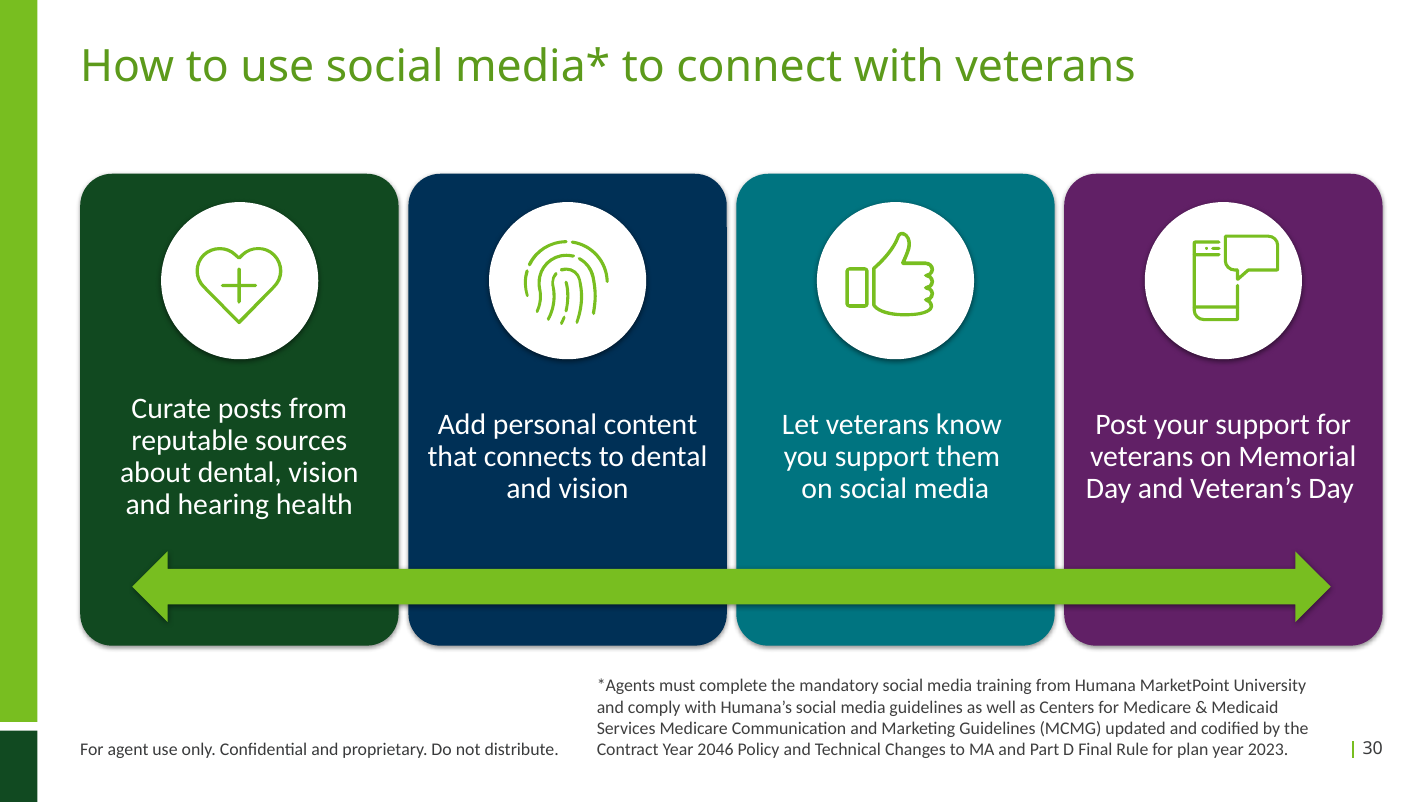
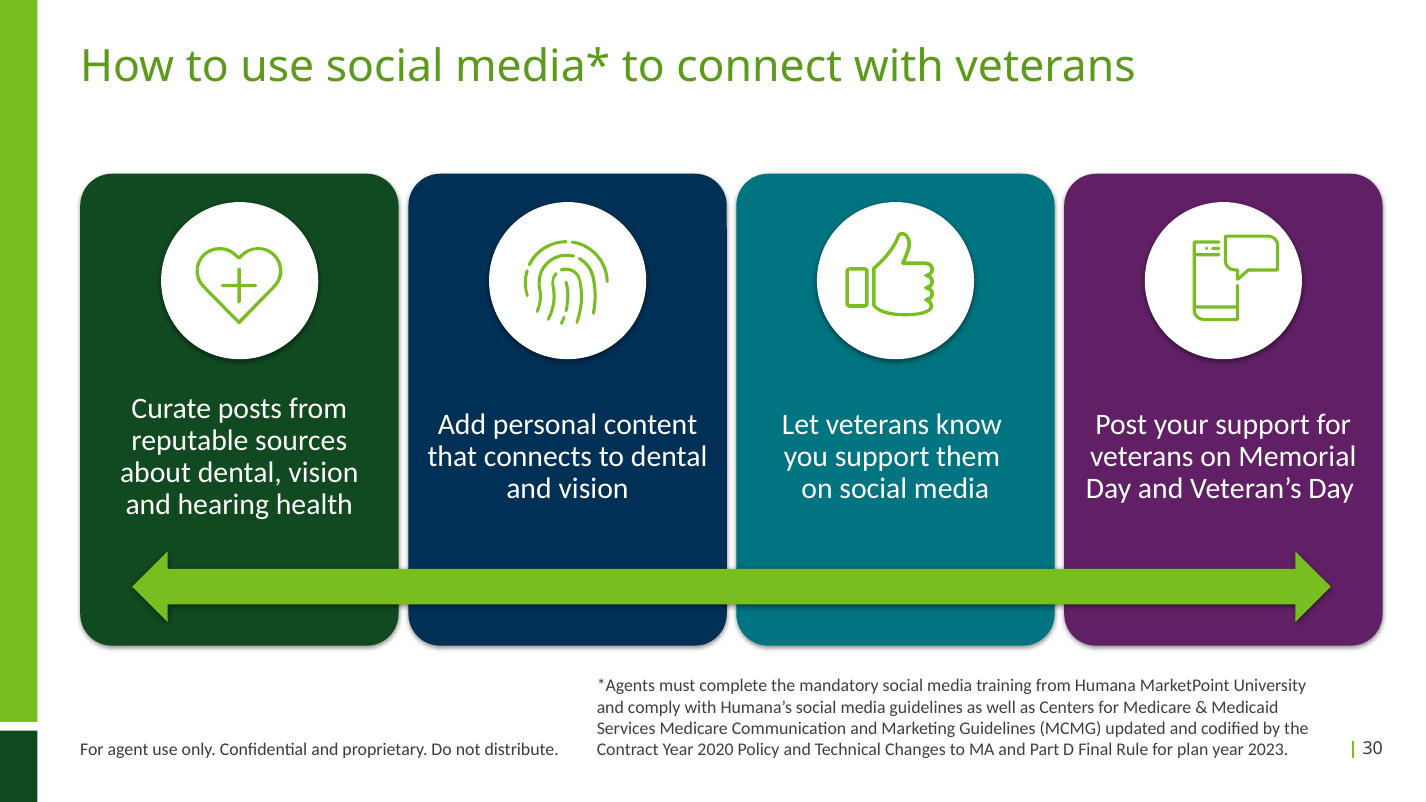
2046: 2046 -> 2020
